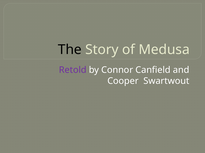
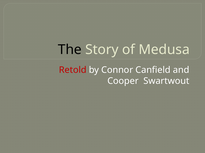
Retold colour: purple -> red
